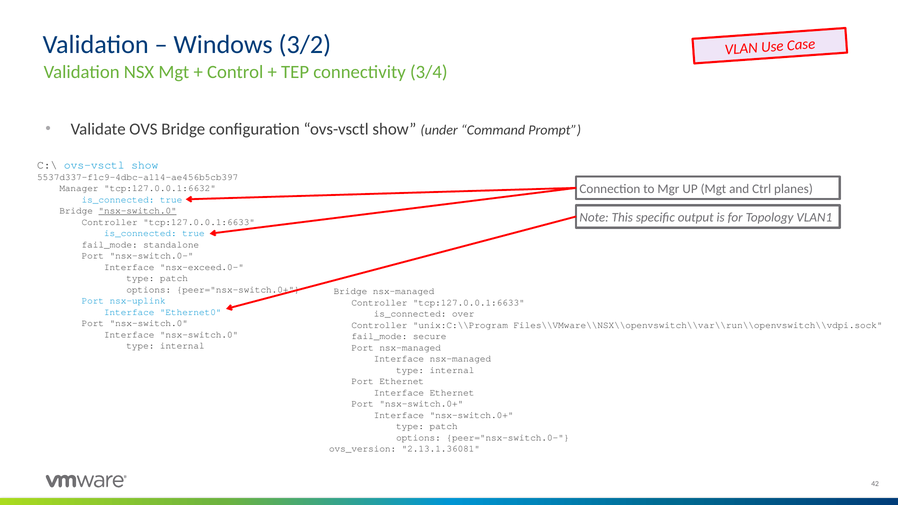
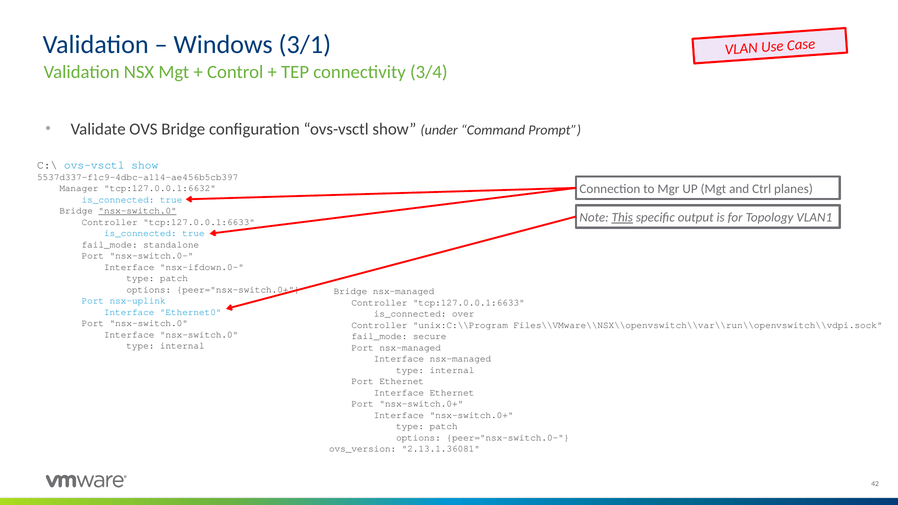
3/2: 3/2 -> 3/1
This underline: none -> present
nsx-exceed.0-: nsx-exceed.0- -> nsx-ifdown.0-
